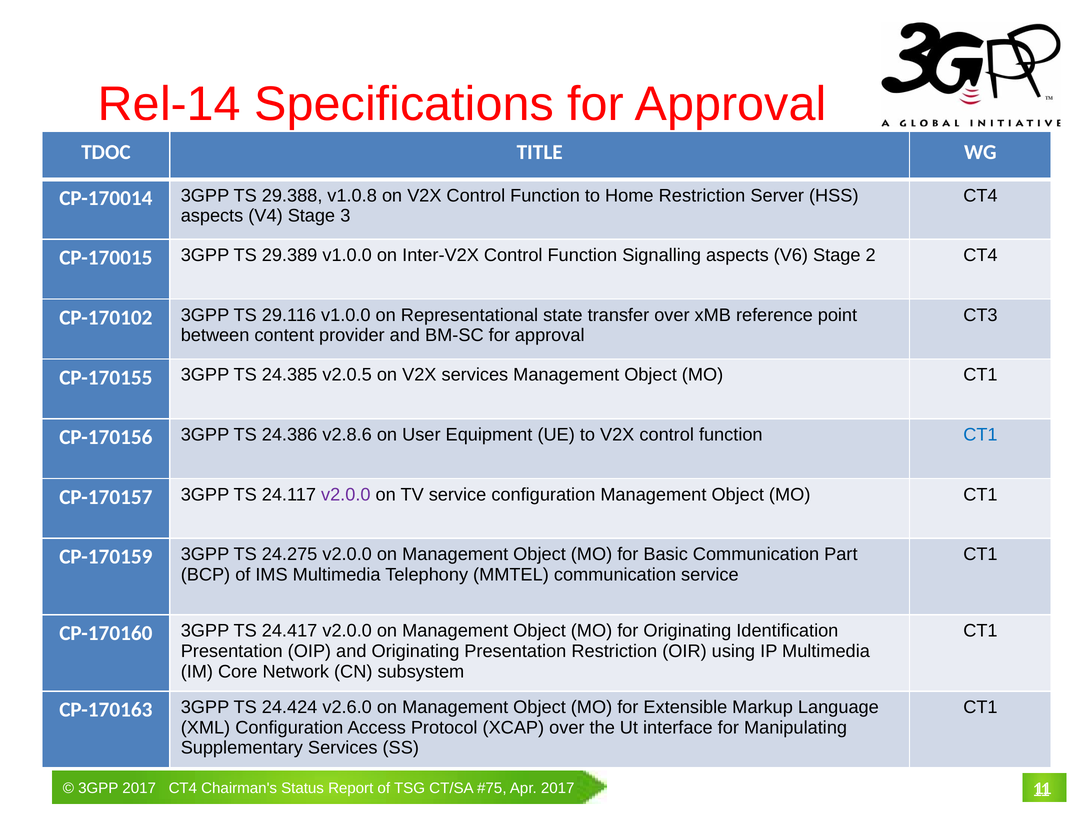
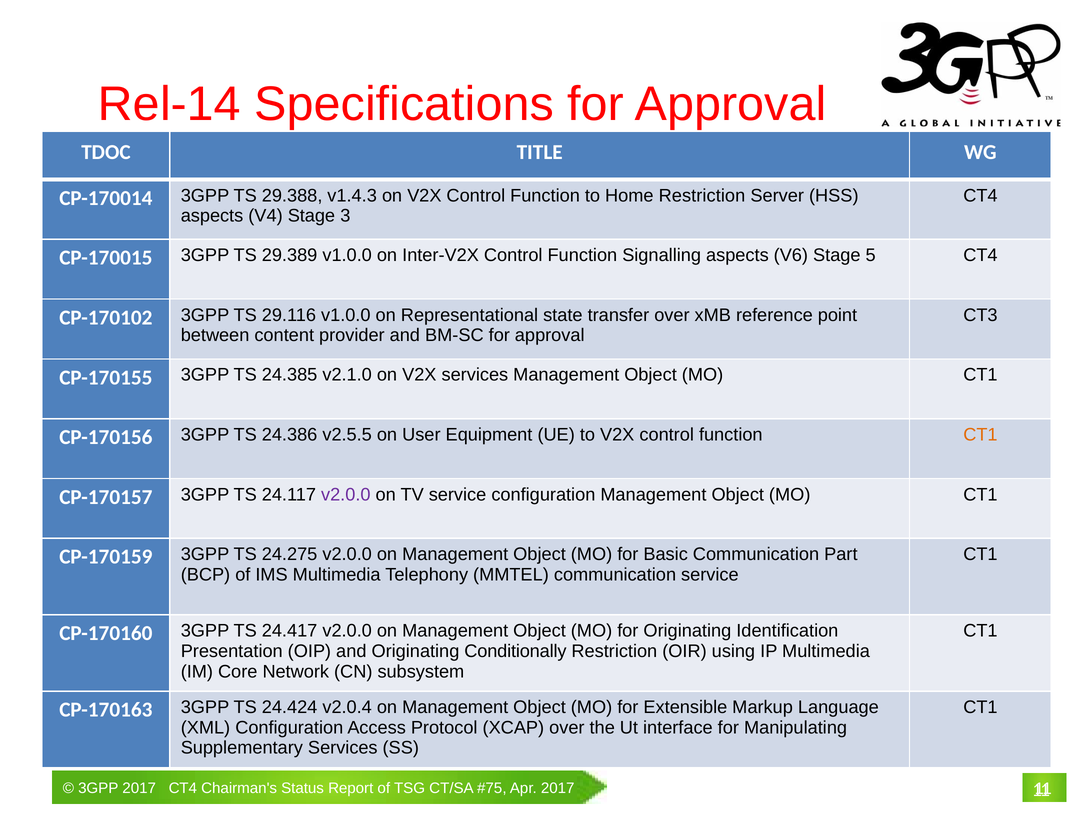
v1.0.8: v1.0.8 -> v1.4.3
2: 2 -> 5
v2.0.5: v2.0.5 -> v2.1.0
v2.8.6: v2.8.6 -> v2.5.5
CT1 at (980, 435) colour: blue -> orange
Originating Presentation: Presentation -> Conditionally
v2.6.0: v2.6.0 -> v2.0.4
